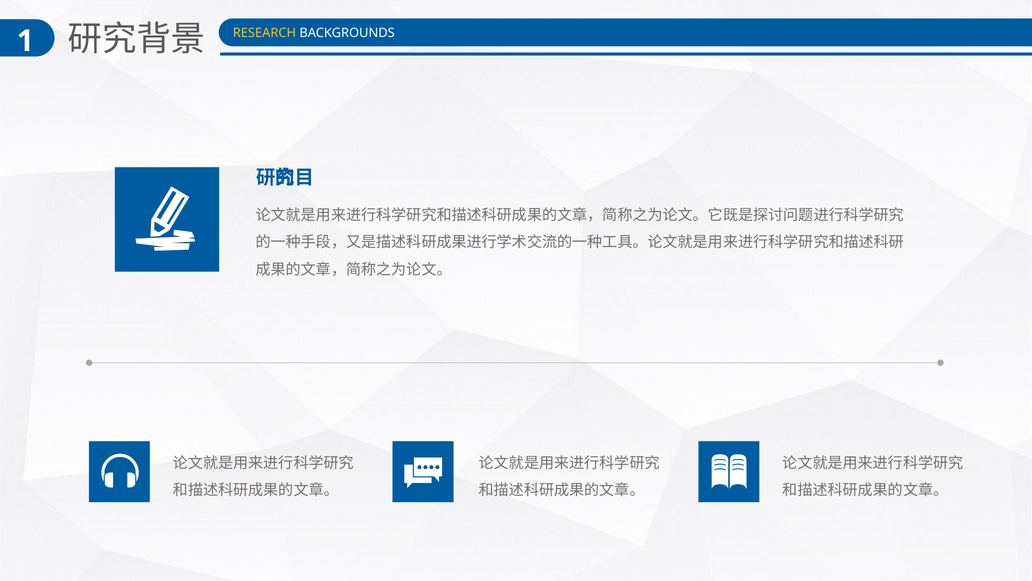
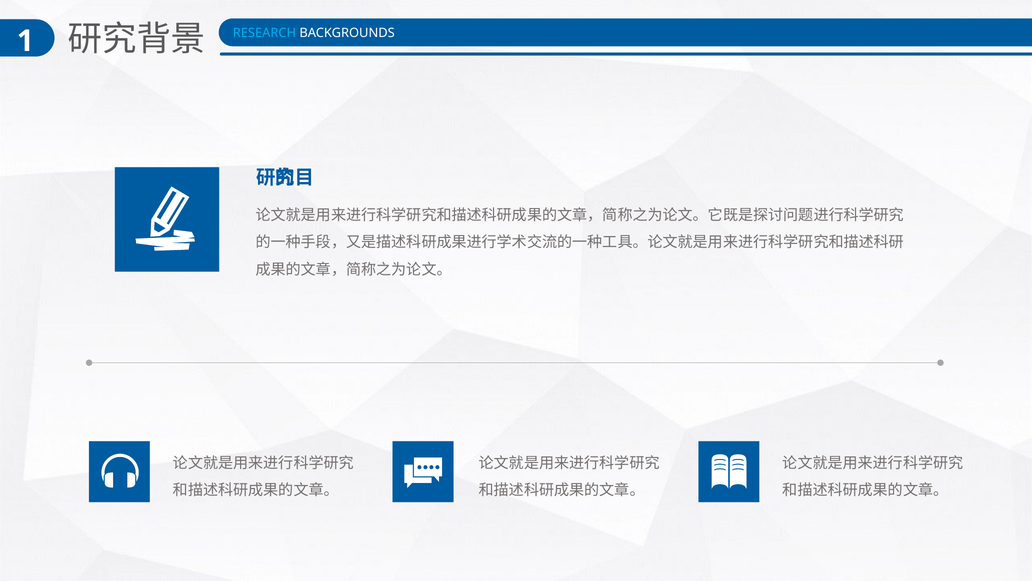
RESEARCH colour: yellow -> light blue
